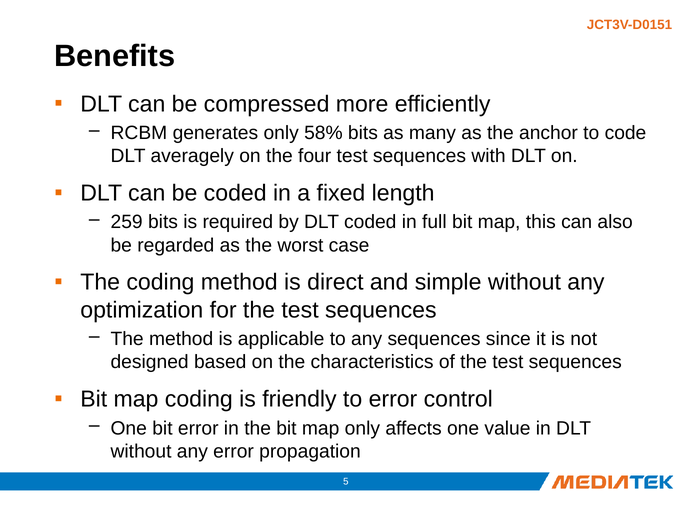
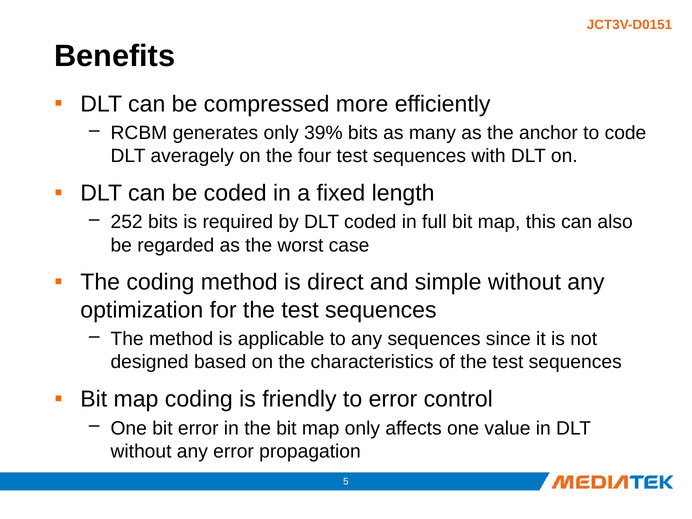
58%: 58% -> 39%
259: 259 -> 252
